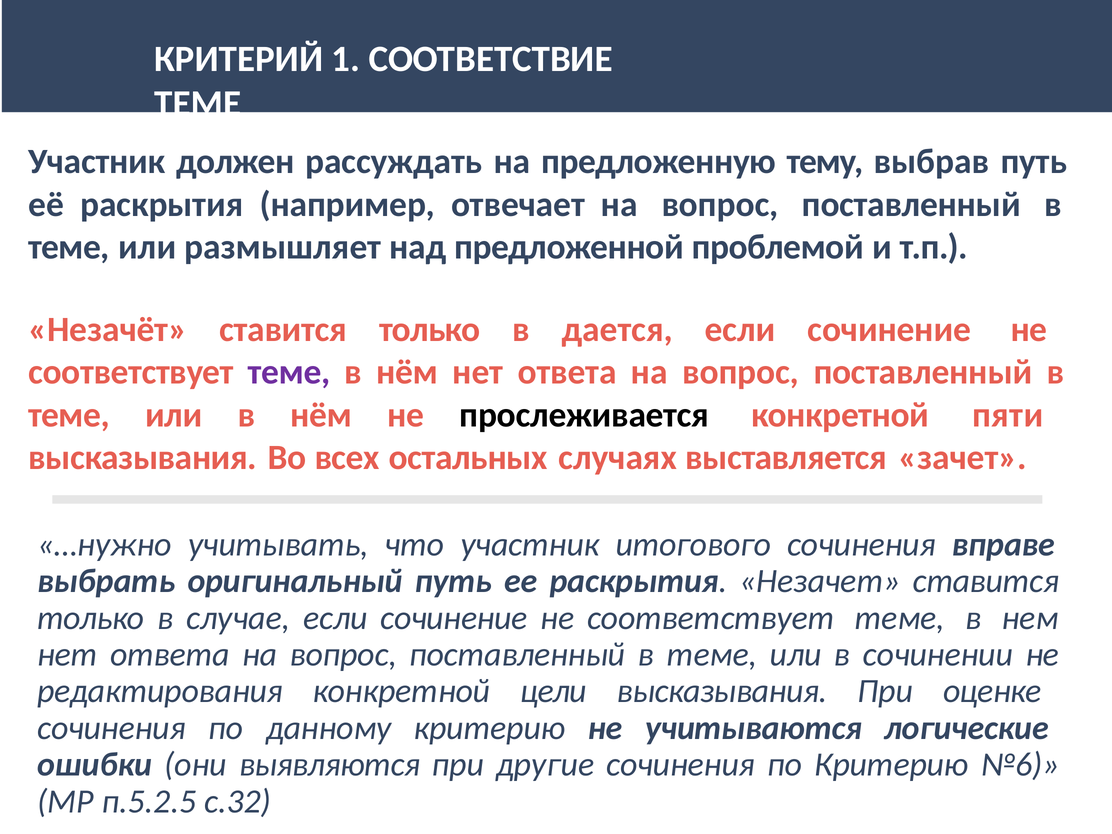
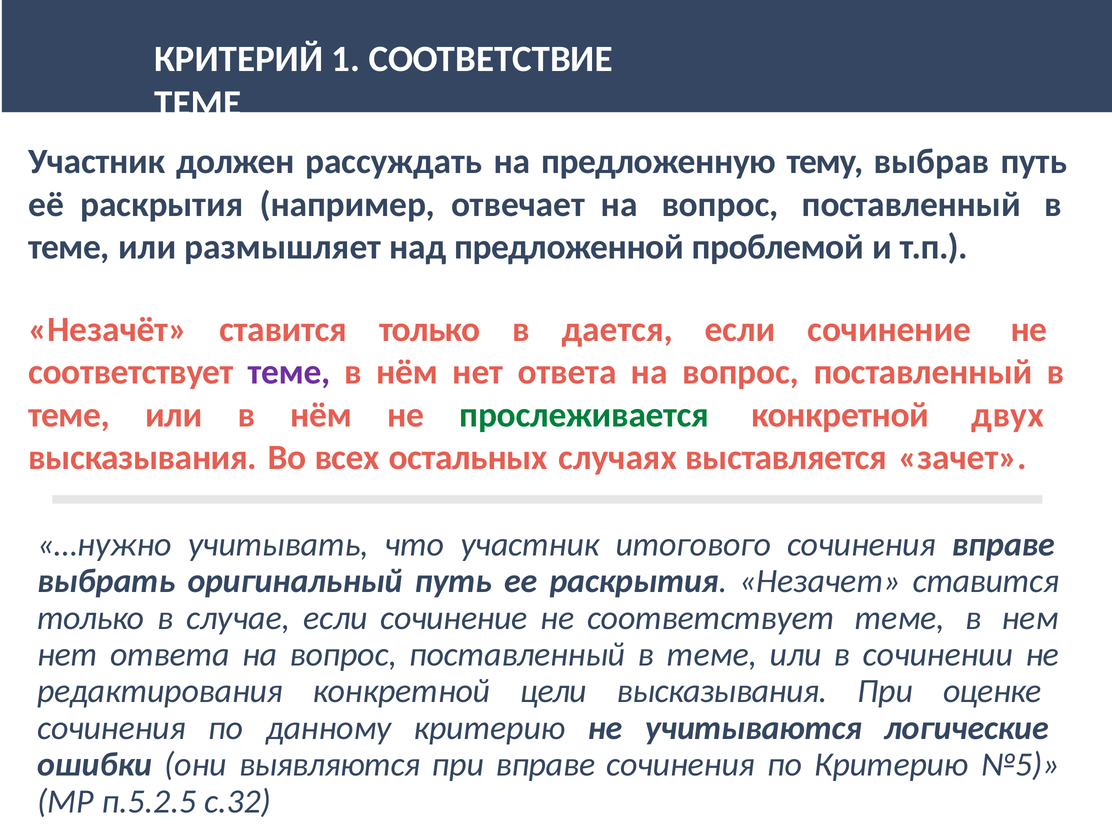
прослеживается colour: black -> green
пяти: пяти -> двух
при другие: другие -> вправе
№6: №6 -> №5
